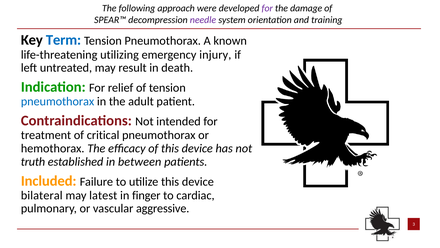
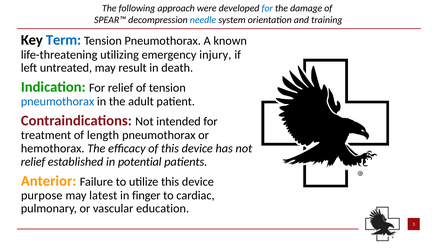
for at (267, 8) colour: purple -> blue
needle colour: purple -> blue
critical: critical -> length
truth at (33, 161): truth -> relief
between: between -> potential
Included: Included -> Anterior
bilateral: bilateral -> purpose
aggressive: aggressive -> education
